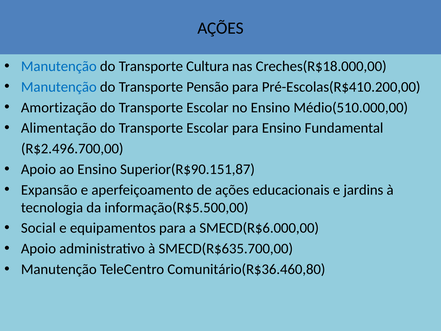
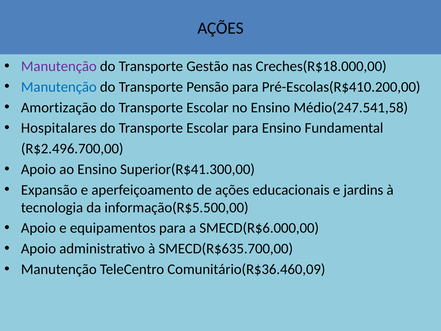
Manutenção at (59, 66) colour: blue -> purple
Cultura: Cultura -> Gestão
Médio(510.000,00: Médio(510.000,00 -> Médio(247.541,58
Alimentação: Alimentação -> Hospitalares
Superior(R$90.151,87: Superior(R$90.151,87 -> Superior(R$41.300,00
Social at (38, 228): Social -> Apoio
Comunitário(R$36.460,80: Comunitário(R$36.460,80 -> Comunitário(R$36.460,09
